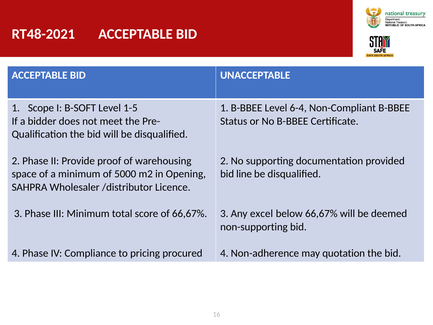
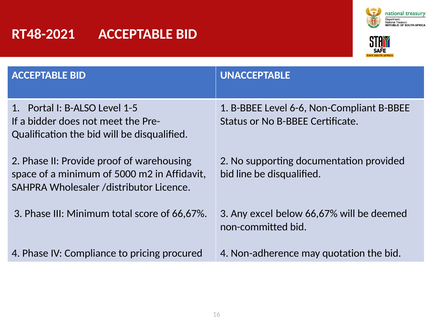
Scope: Scope -> Portal
B-SOFT: B-SOFT -> B-ALSO
6-4: 6-4 -> 6-6
Opening: Opening -> Affidavit
non-supporting: non-supporting -> non-committed
